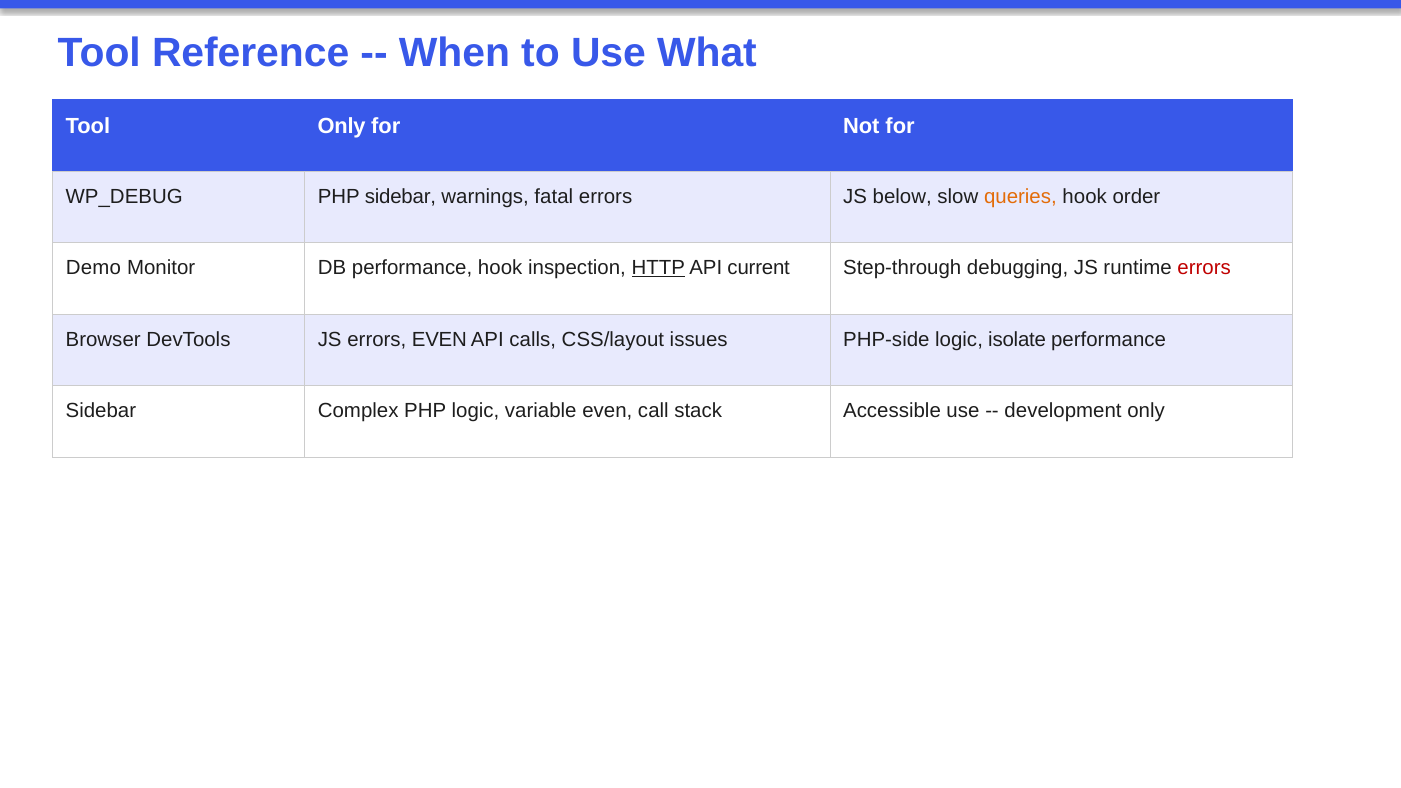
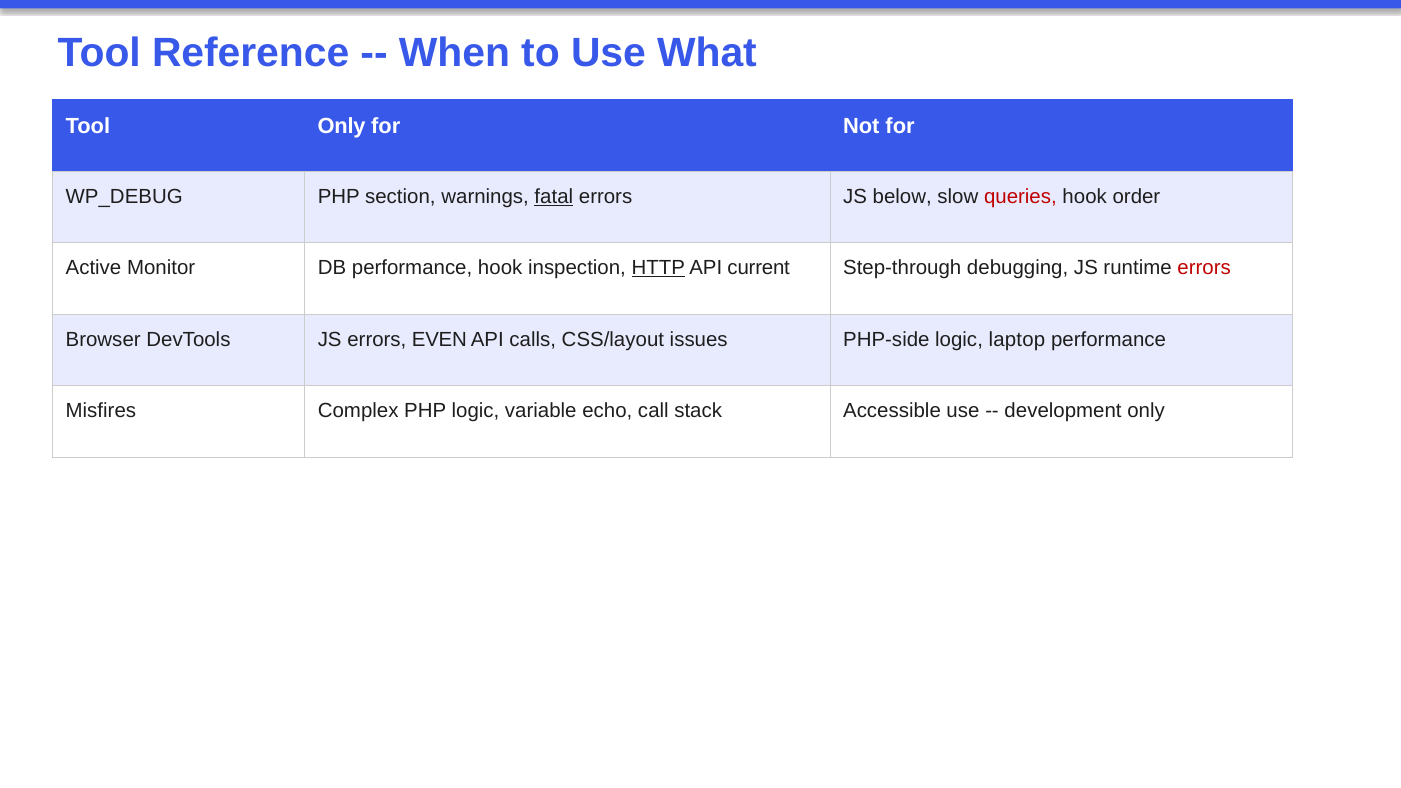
PHP sidebar: sidebar -> section
fatal underline: none -> present
queries colour: orange -> red
Demo: Demo -> Active
isolate: isolate -> laptop
Sidebar at (101, 411): Sidebar -> Misfires
variable even: even -> echo
